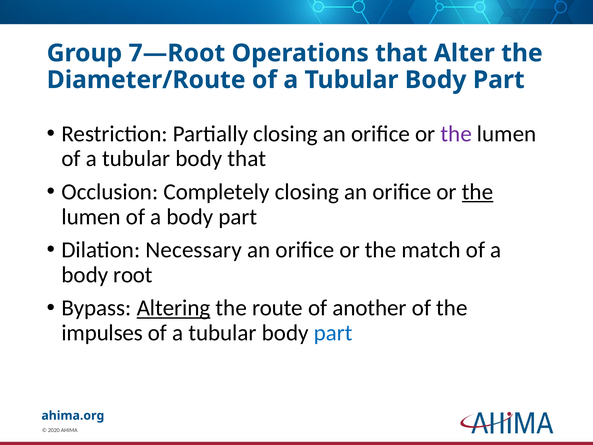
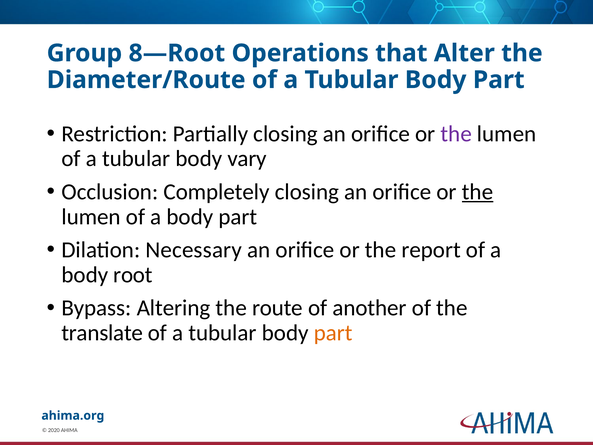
7—Root: 7—Root -> 8—Root
body that: that -> vary
match: match -> report
Altering underline: present -> none
impulses: impulses -> translate
part at (333, 333) colour: blue -> orange
